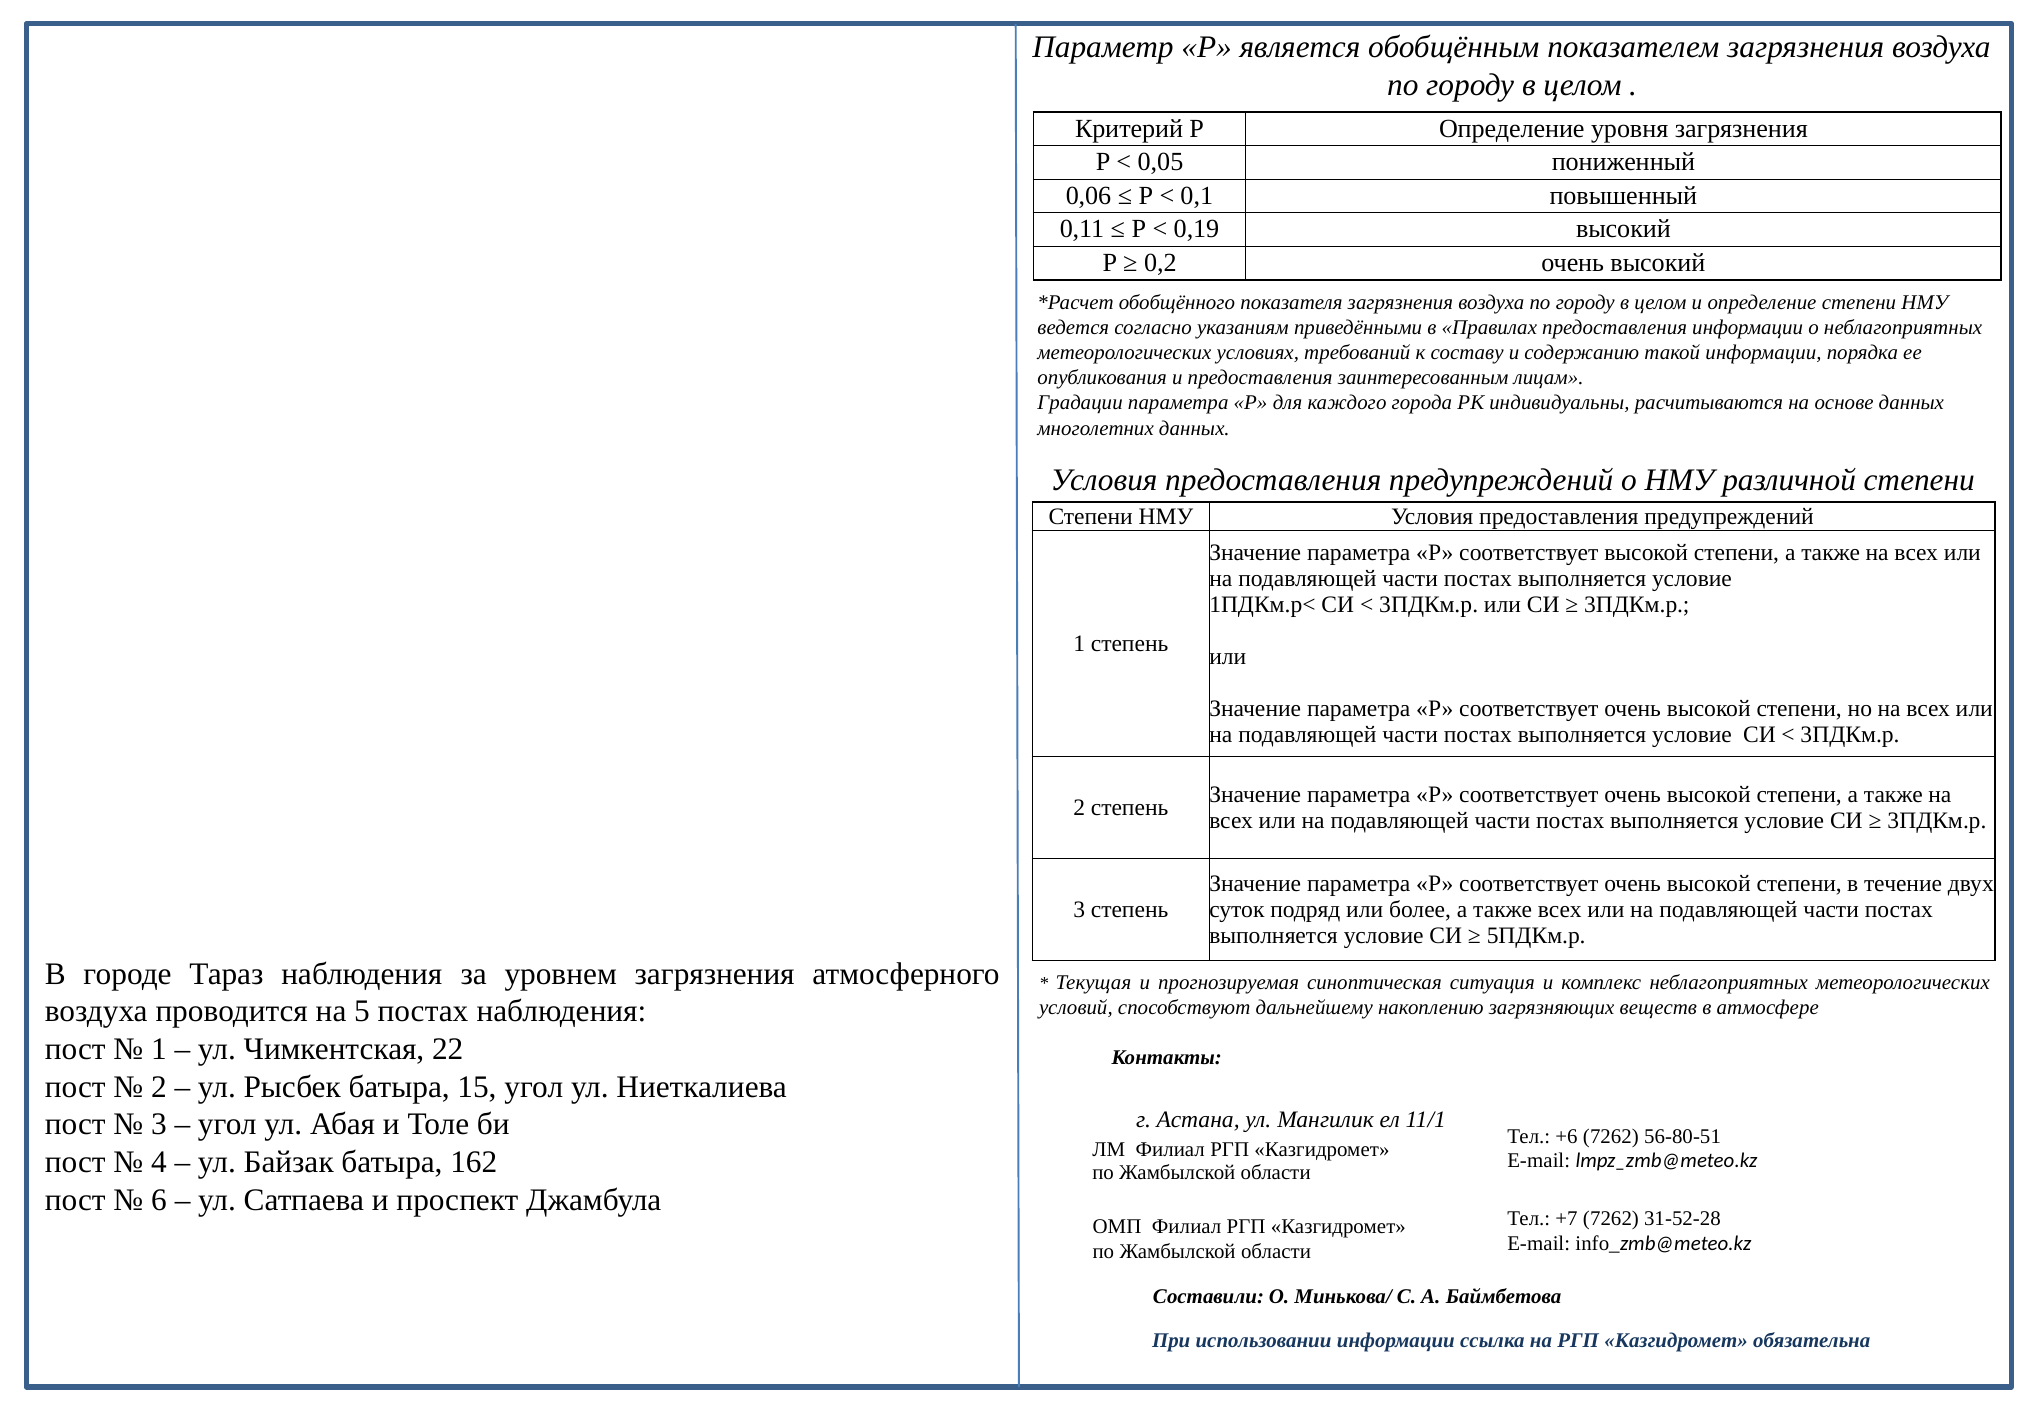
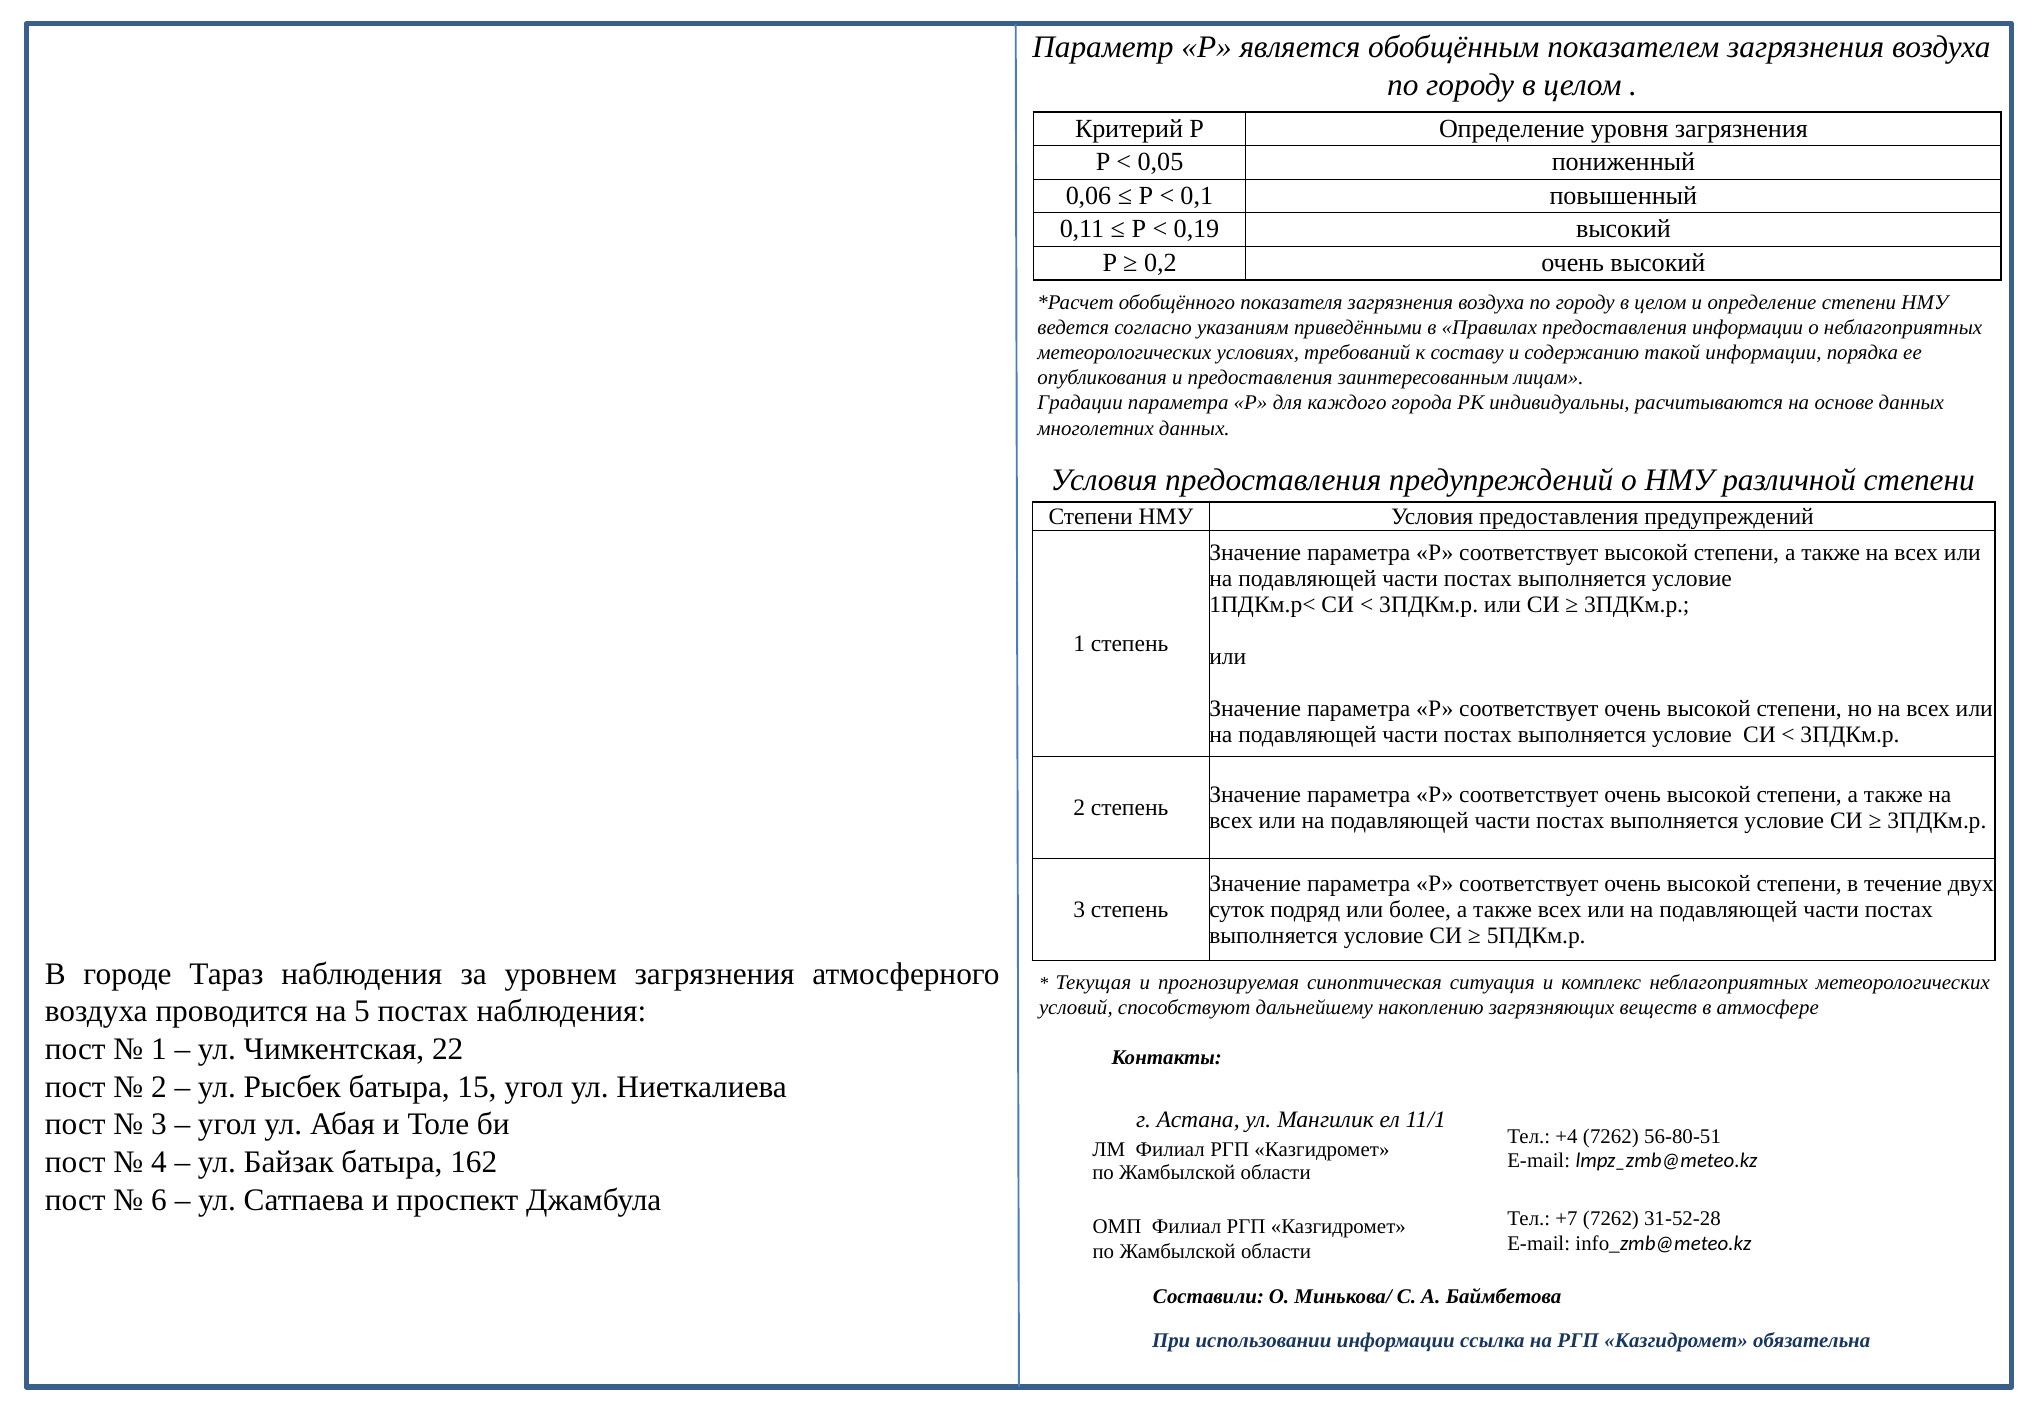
+6: +6 -> +4
